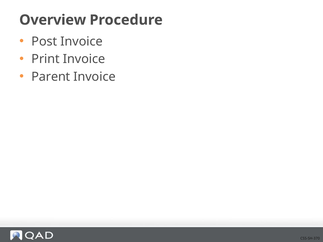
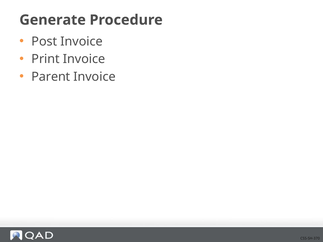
Overview: Overview -> Generate
